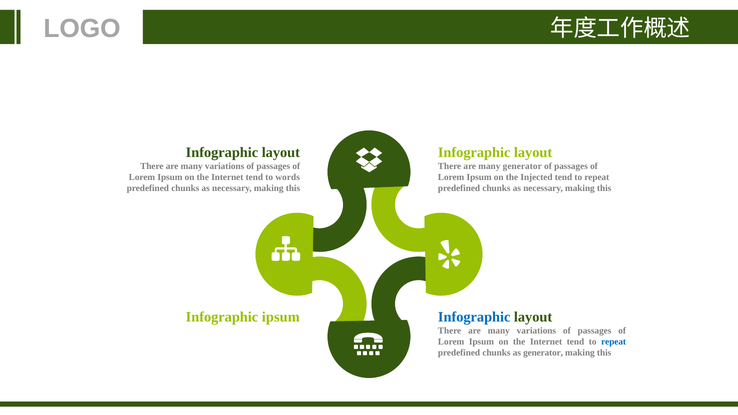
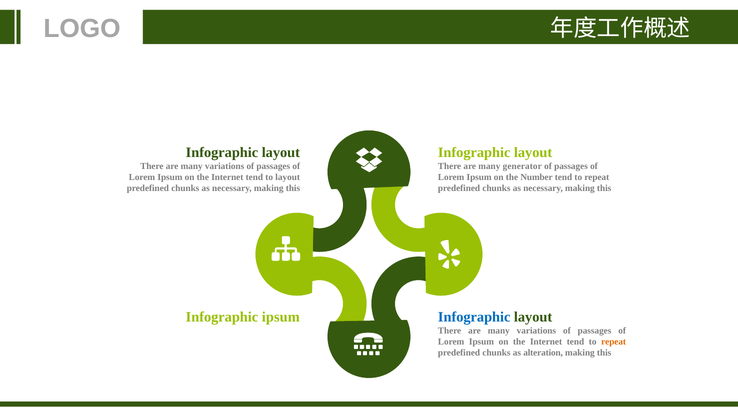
to words: words -> layout
Injected: Injected -> Number
repeat at (614, 342) colour: blue -> orange
as generator: generator -> alteration
